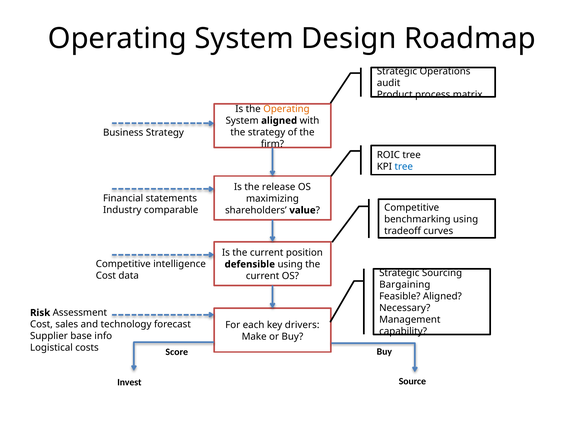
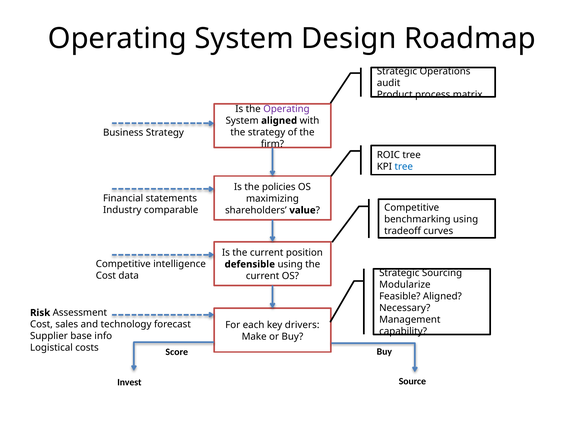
Operating at (286, 109) colour: orange -> purple
release: release -> policies
Bargaining: Bargaining -> Modularize
